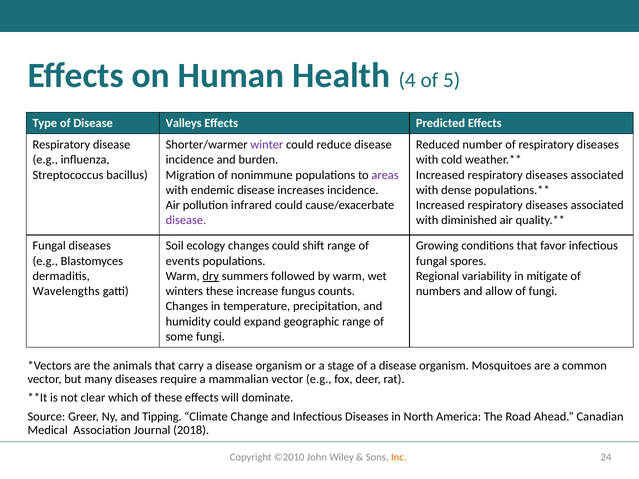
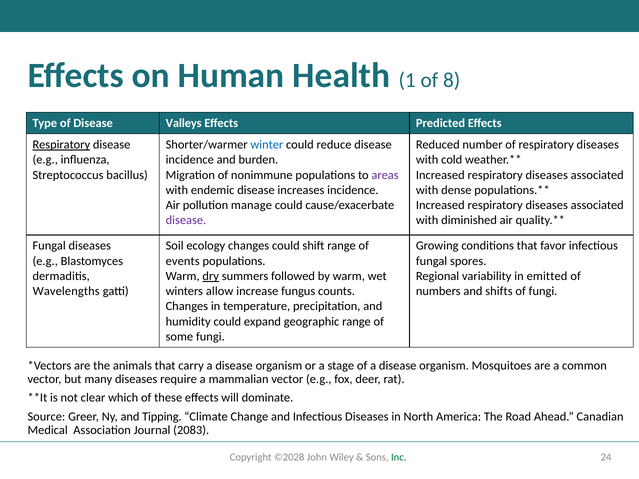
4: 4 -> 1
5: 5 -> 8
Respiratory at (61, 145) underline: none -> present
winter colour: purple -> blue
infrared: infrared -> manage
mitigate: mitigate -> emitted
winters these: these -> allow
allow: allow -> shifts
2018: 2018 -> 2083
©2010: ©2010 -> ©2028
Inc colour: orange -> green
